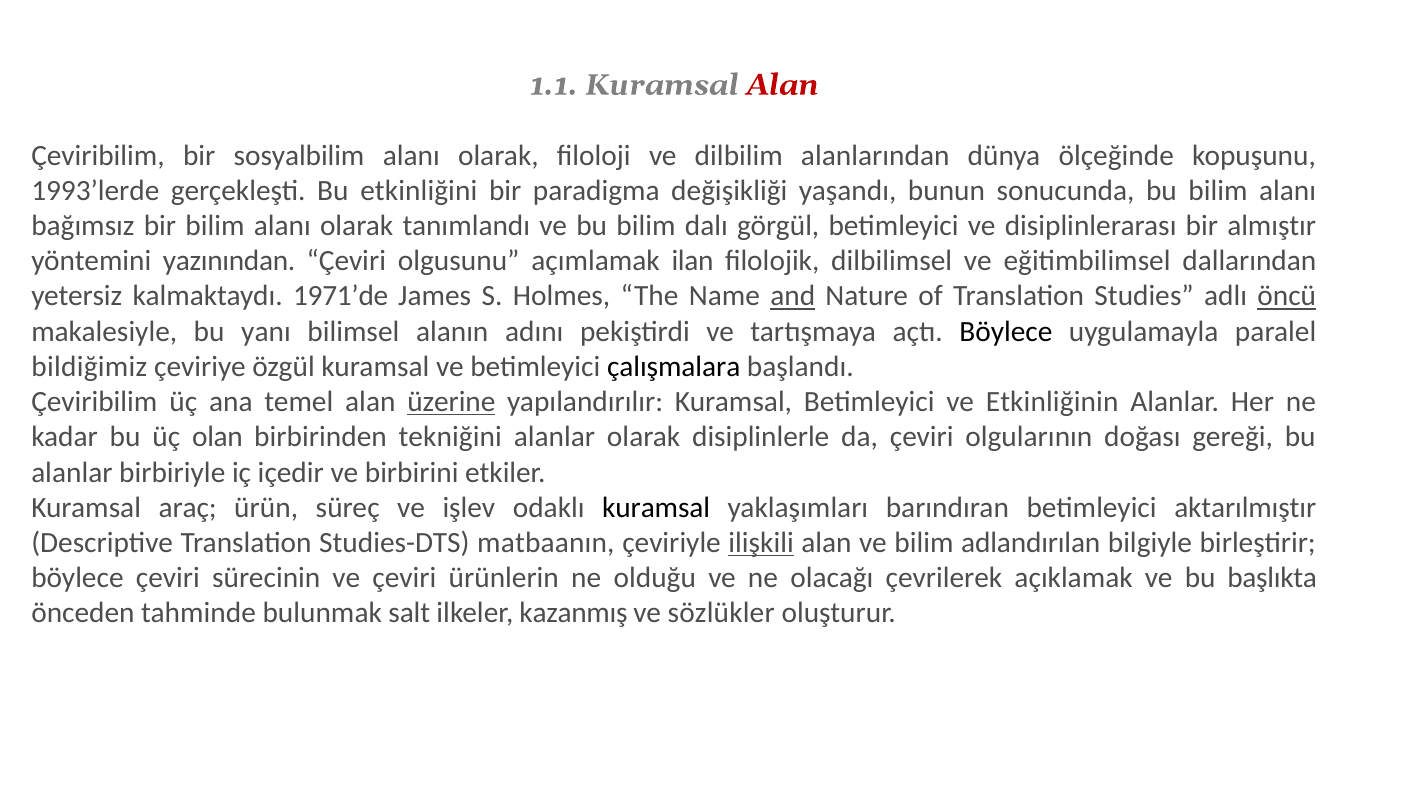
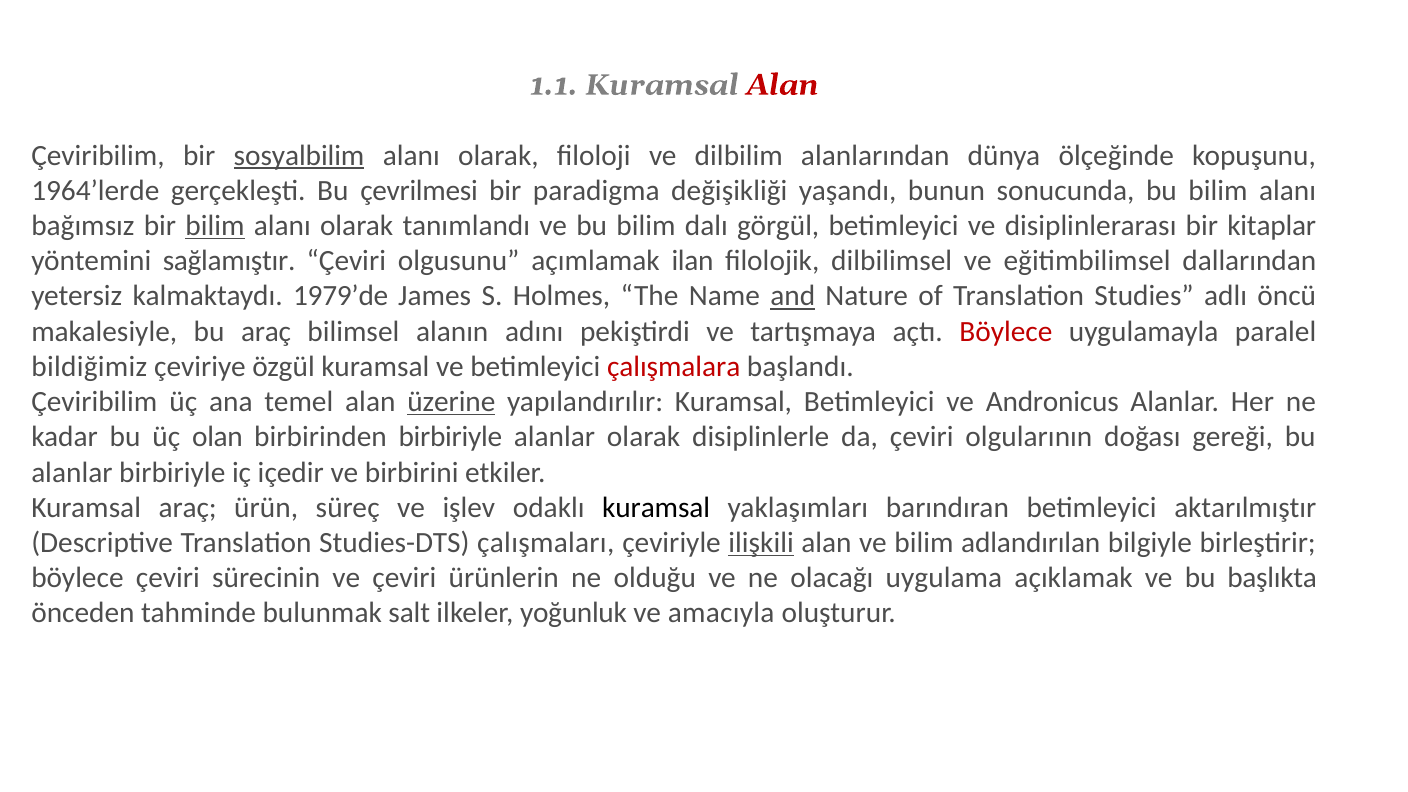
sosyalbilim underline: none -> present
1993’lerde: 1993’lerde -> 1964’lerde
etkinliğini: etkinliğini -> çevrilmesi
bilim at (215, 226) underline: none -> present
almıştır: almıştır -> kitaplar
yazınından: yazınından -> sağlamıştır
1971’de: 1971’de -> 1979’de
öncü underline: present -> none
bu yanı: yanı -> araç
Böylece at (1006, 331) colour: black -> red
çalışmalara colour: black -> red
Etkinliğinin: Etkinliğinin -> Andronicus
birbirinden tekniğini: tekniğini -> birbiriyle
matbaanın: matbaanın -> çalışmaları
çevrilerek: çevrilerek -> uygulama
kazanmış: kazanmış -> yoğunluk
sözlükler: sözlükler -> amacıyla
